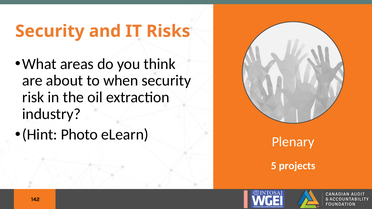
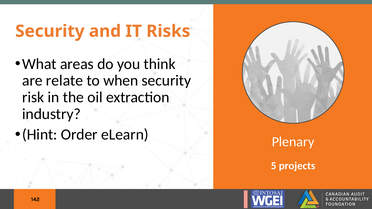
about: about -> relate
Photo: Photo -> Order
